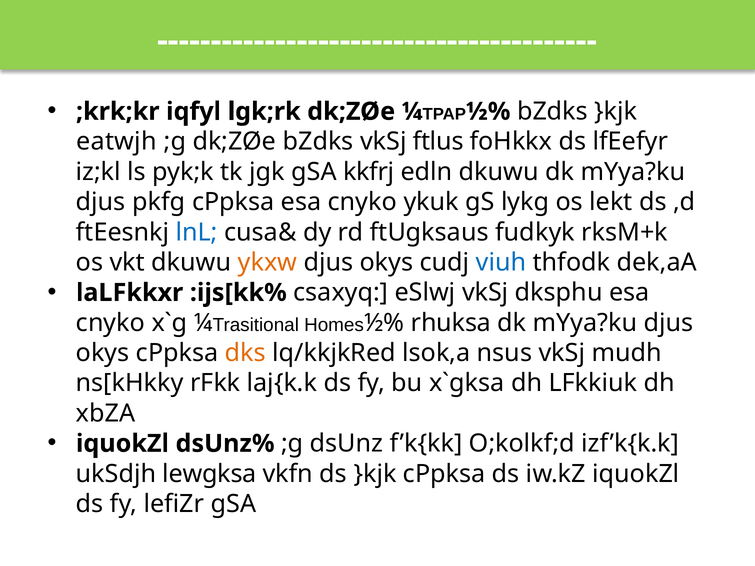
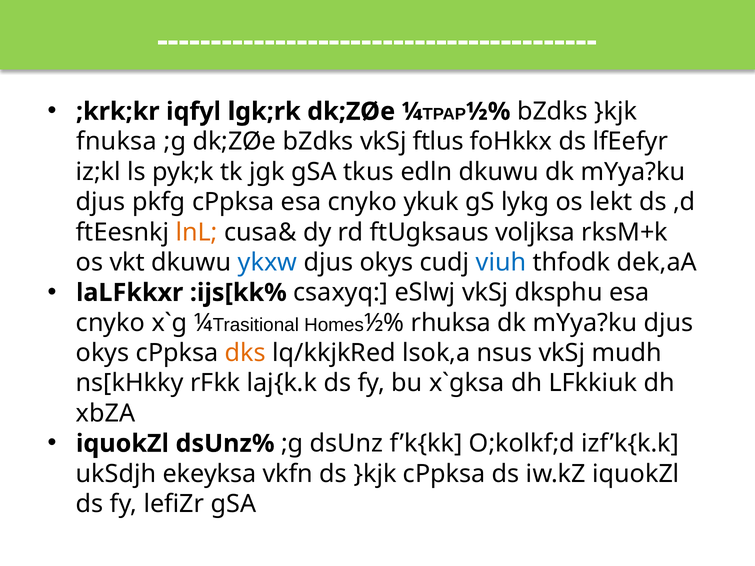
eatwjh: eatwjh -> fnuksa
kkfrj: kkfrj -> tkus
lnL colour: blue -> orange
fudkyk: fudkyk -> voljksa
ykxw colour: orange -> blue
lewgksa: lewgksa -> ekeyksa
